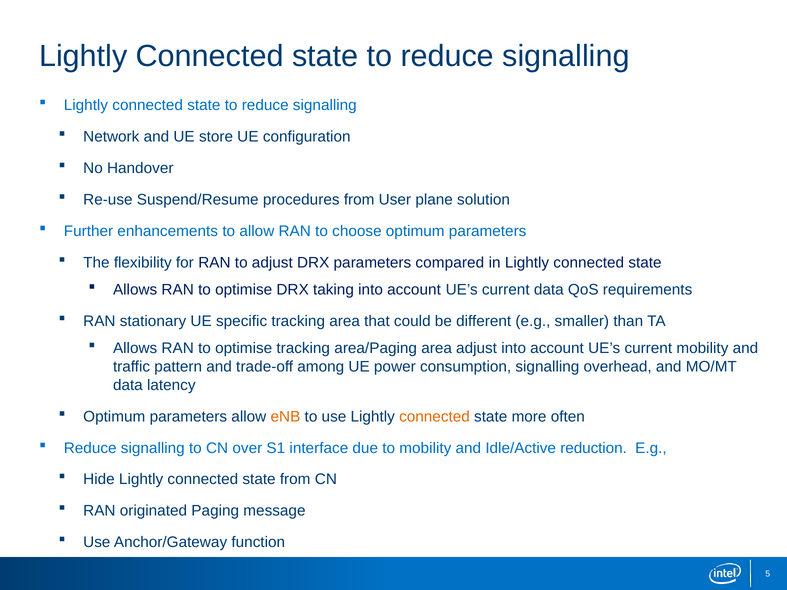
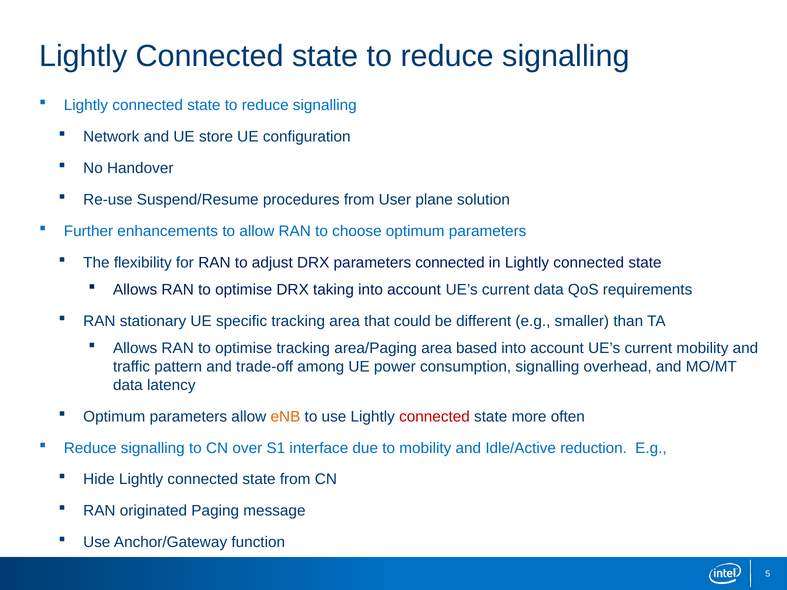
parameters compared: compared -> connected
area adjust: adjust -> based
connected at (434, 417) colour: orange -> red
